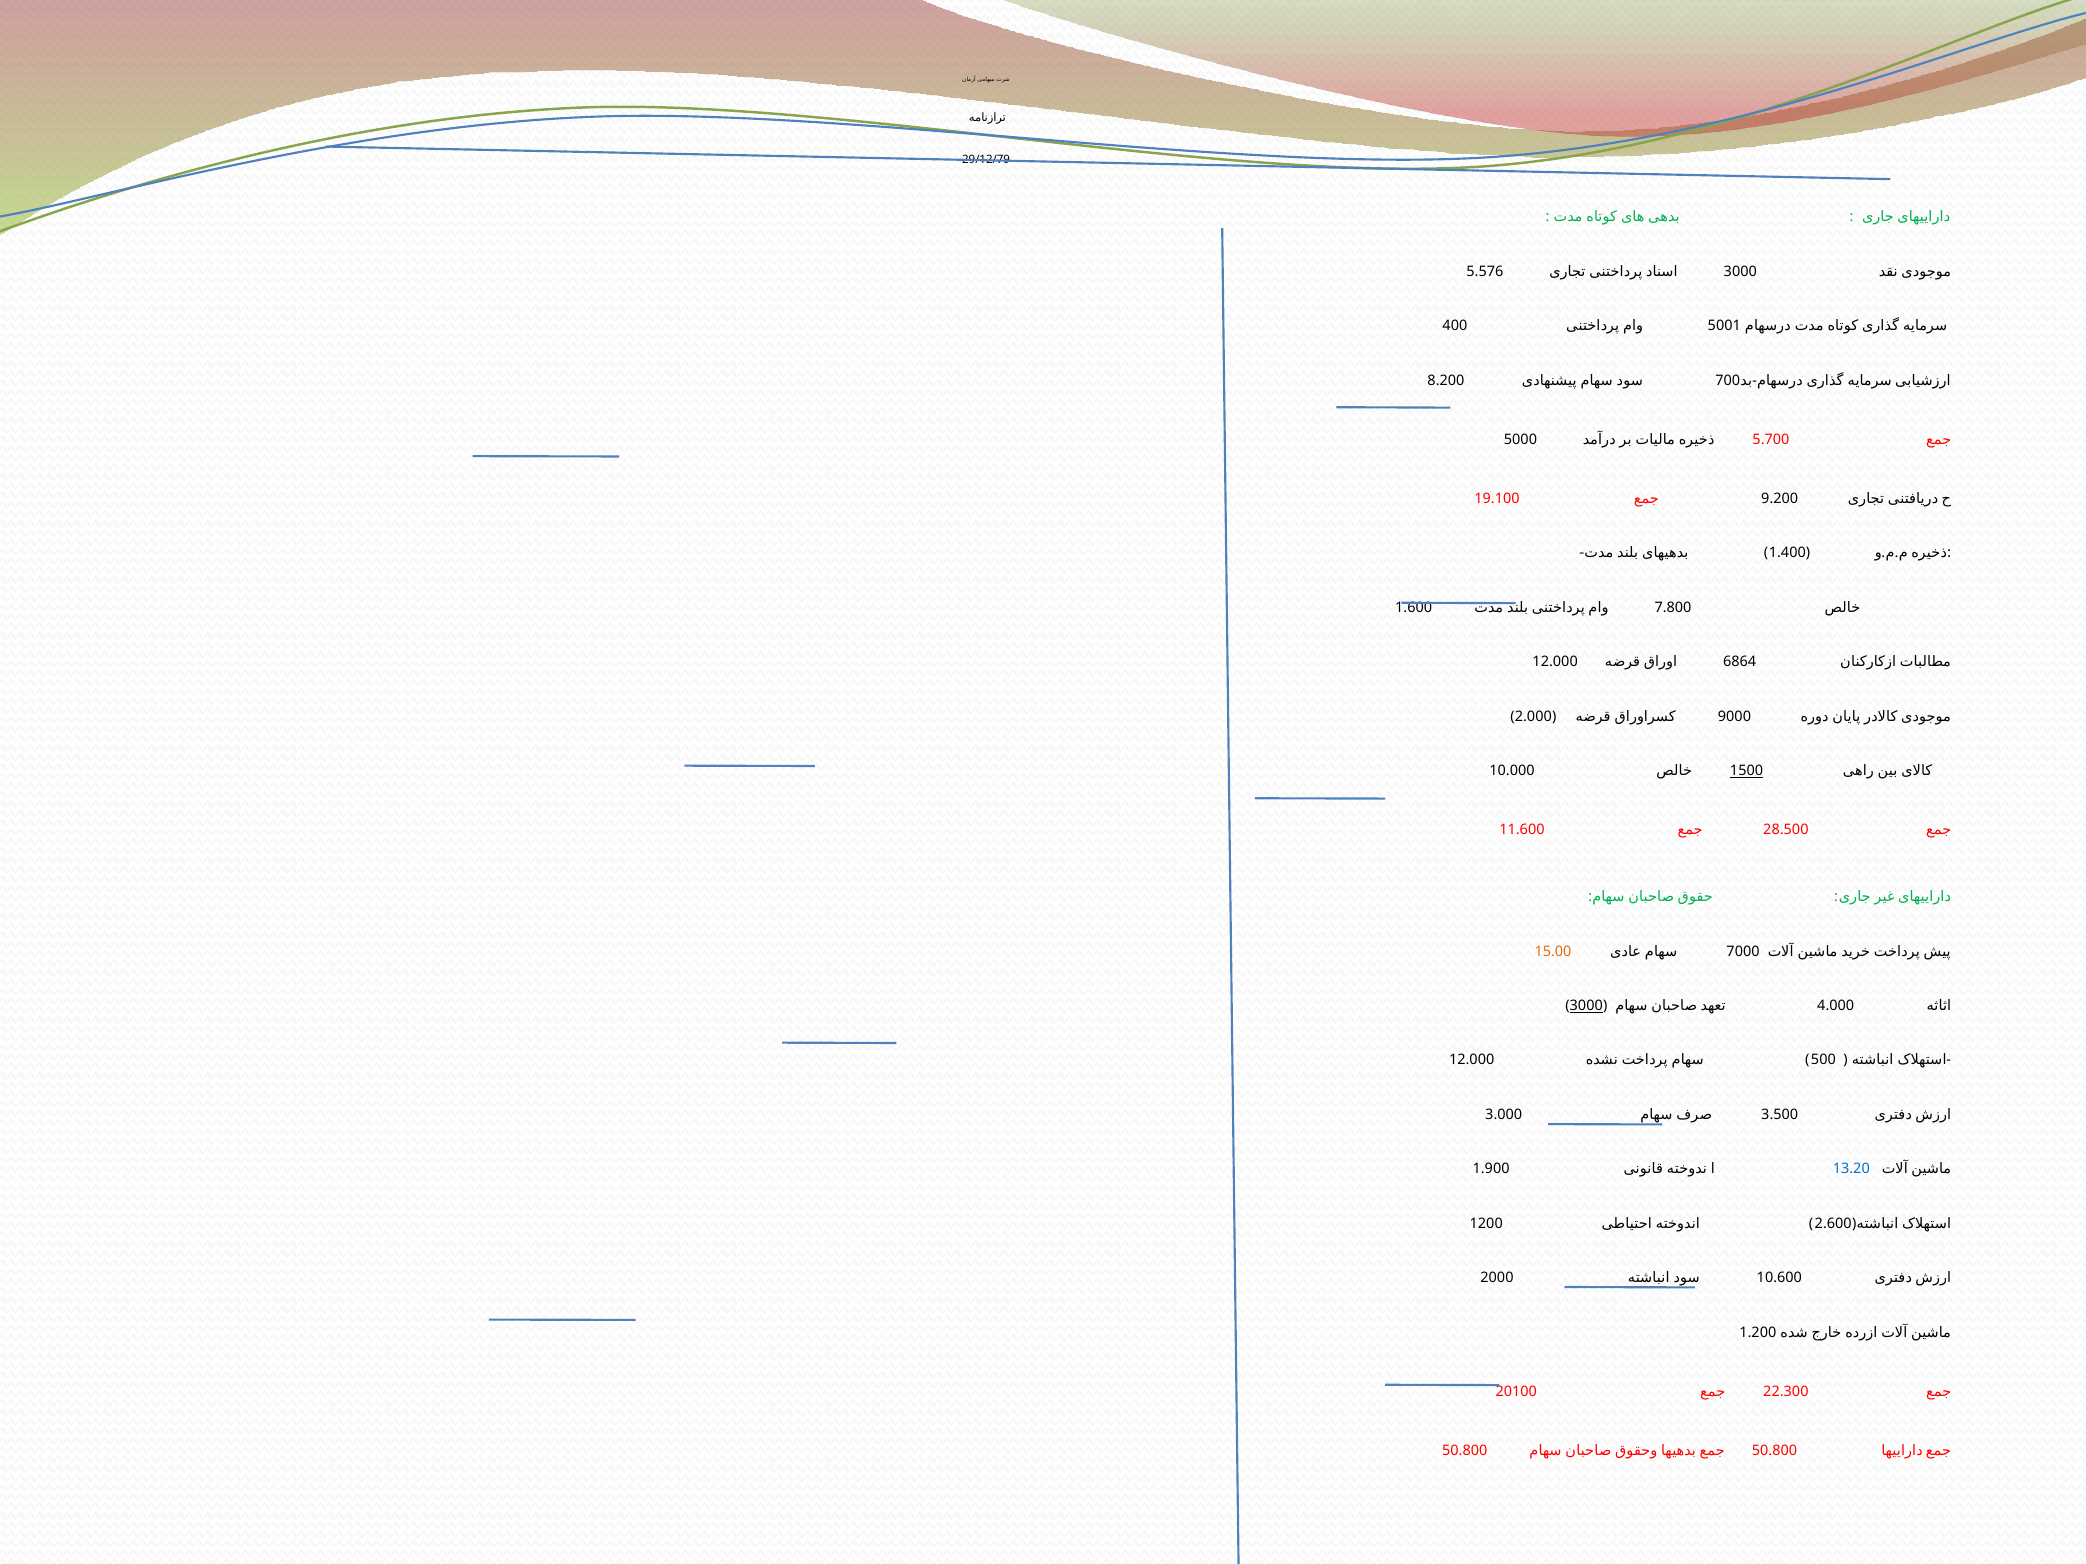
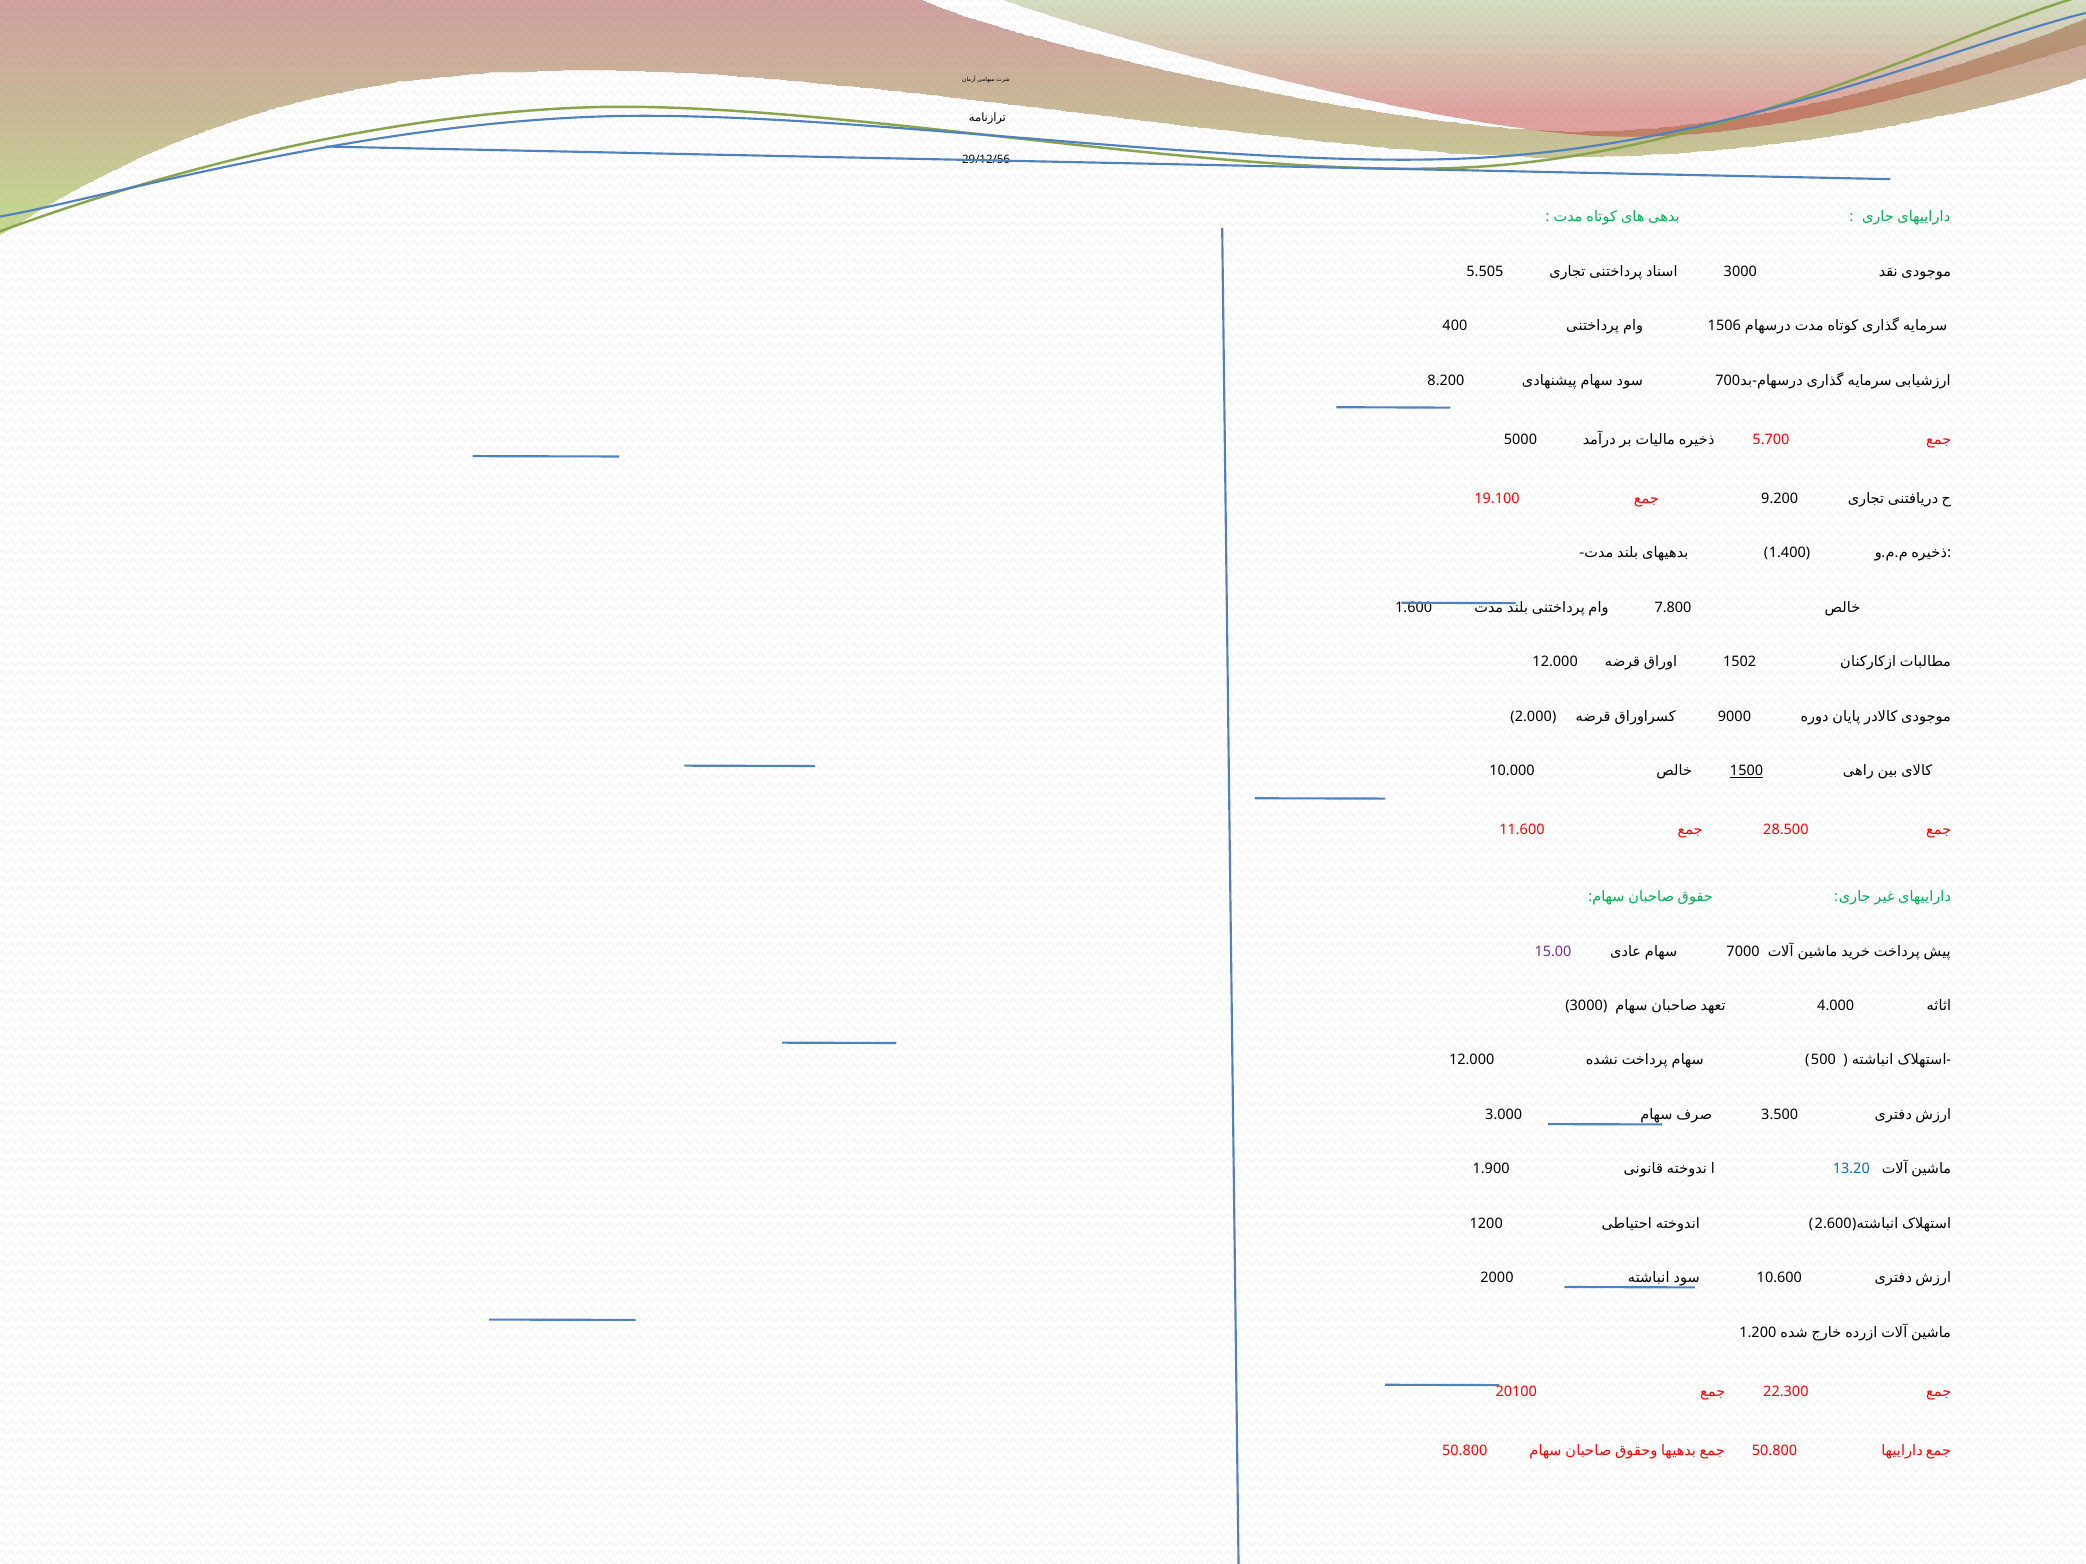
29/12/79: 29/12/79 -> 29/12/56
5.576: 5.576 -> 5.505
5001: 5001 -> 1506
6864: 6864 -> 1502
15.00 colour: orange -> purple
3000 at (1586, 1006) underline: present -> none
